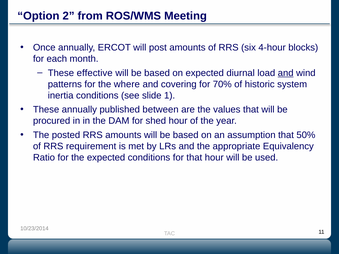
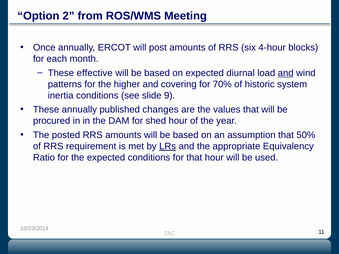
where: where -> higher
1: 1 -> 9
between: between -> changes
LRs underline: none -> present
